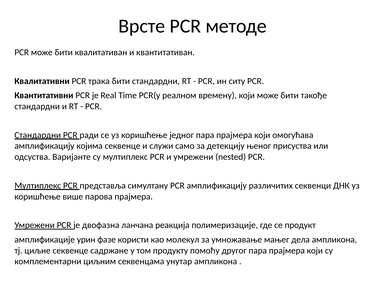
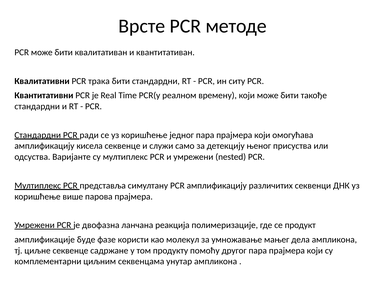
којима: којима -> кисела
урин: урин -> буде
